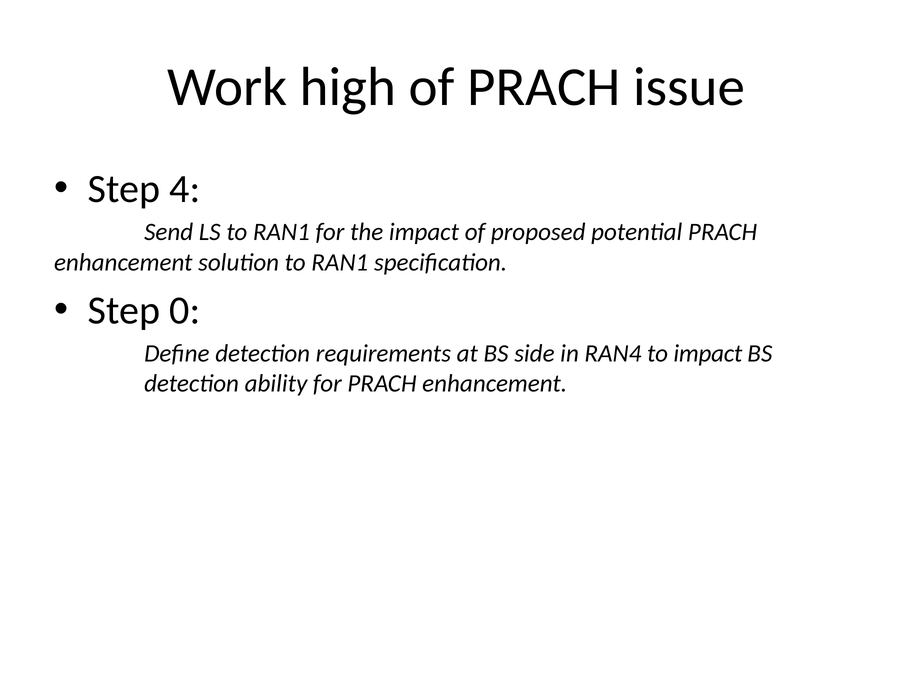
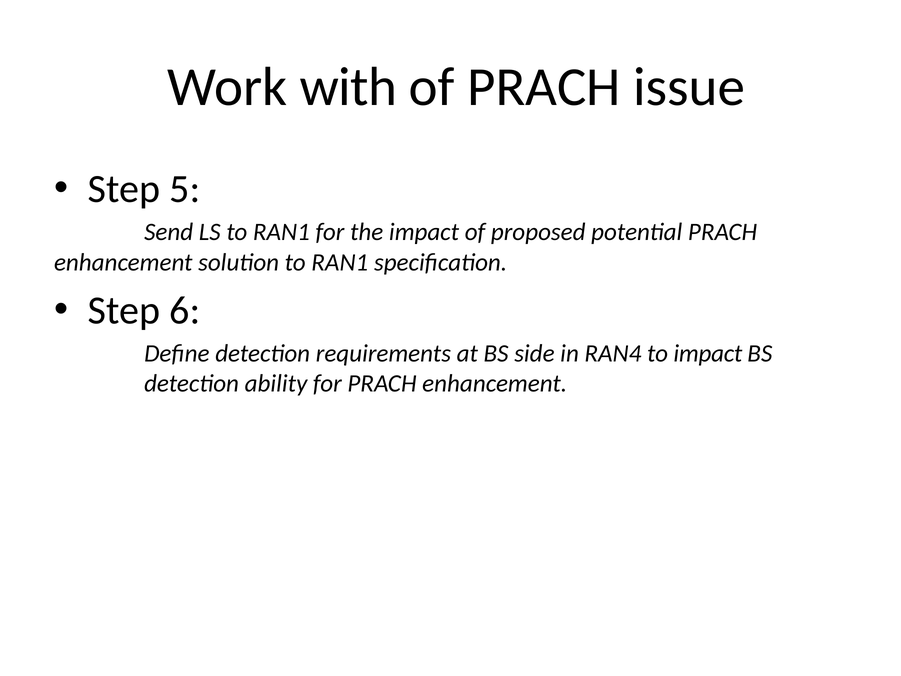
high: high -> with
4: 4 -> 5
0: 0 -> 6
